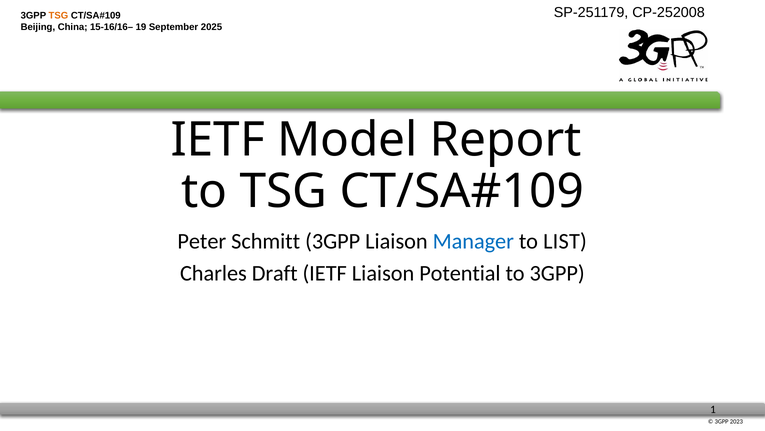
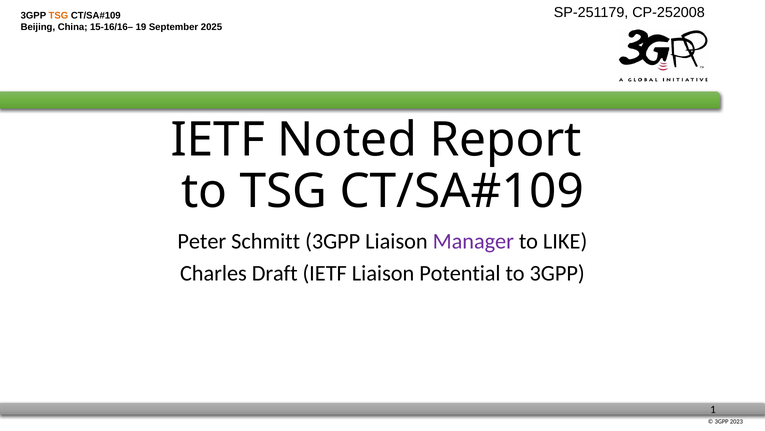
Model: Model -> Noted
Manager colour: blue -> purple
LIST: LIST -> LIKE
